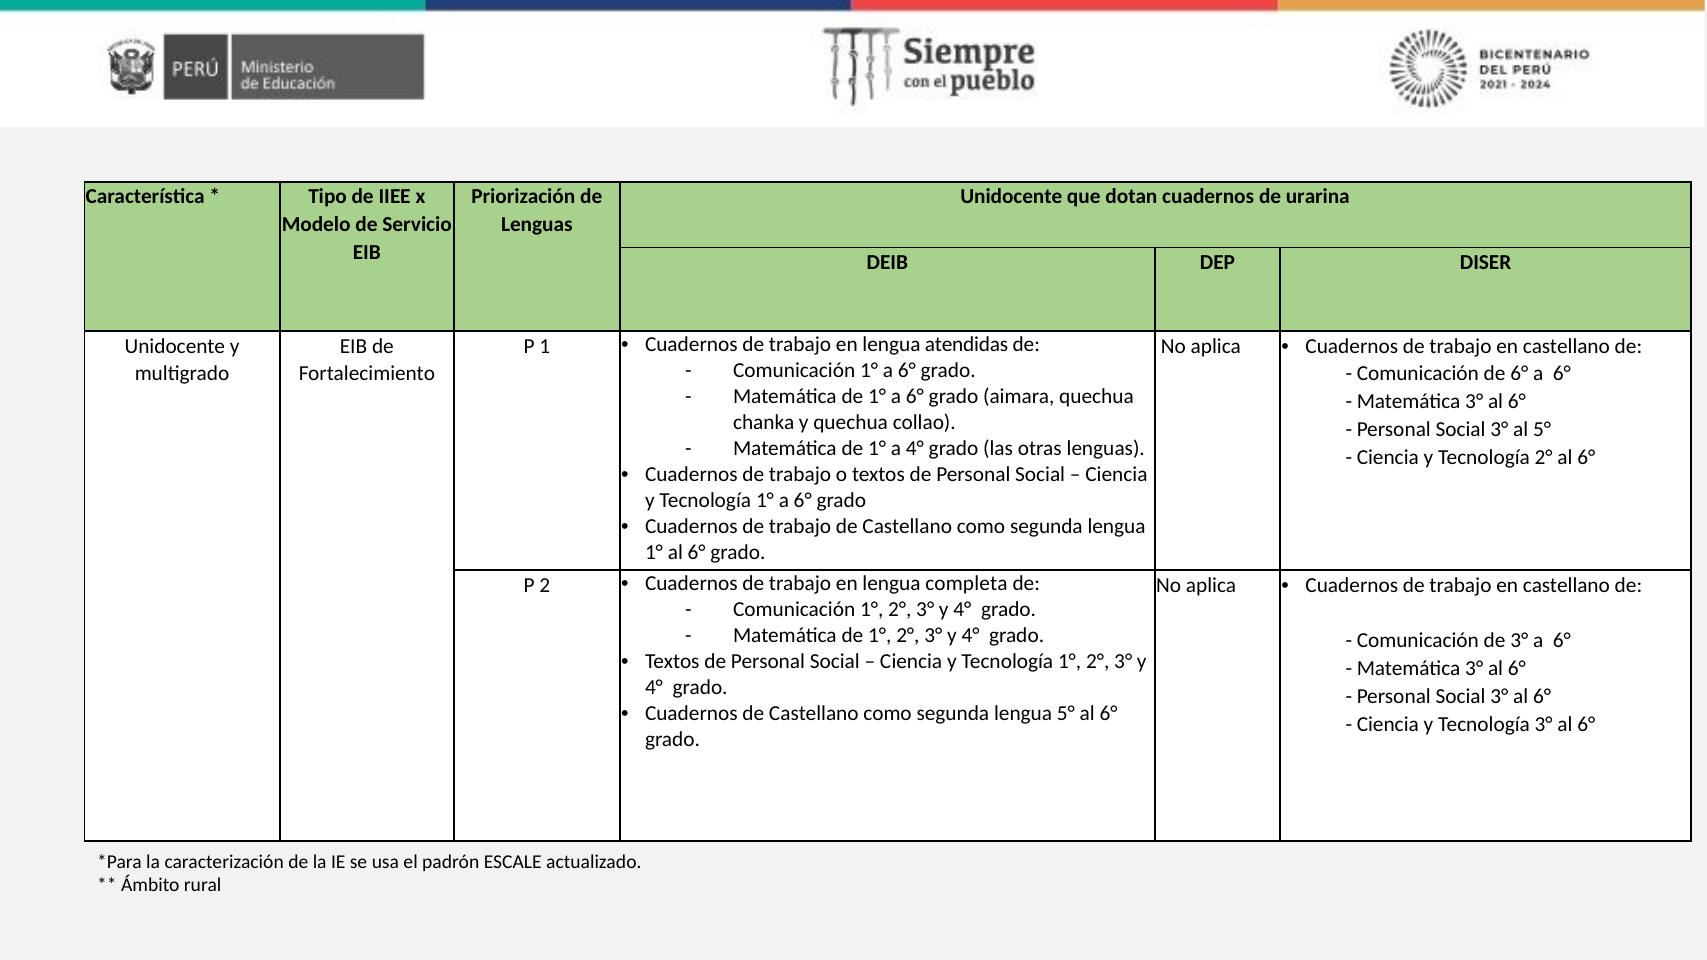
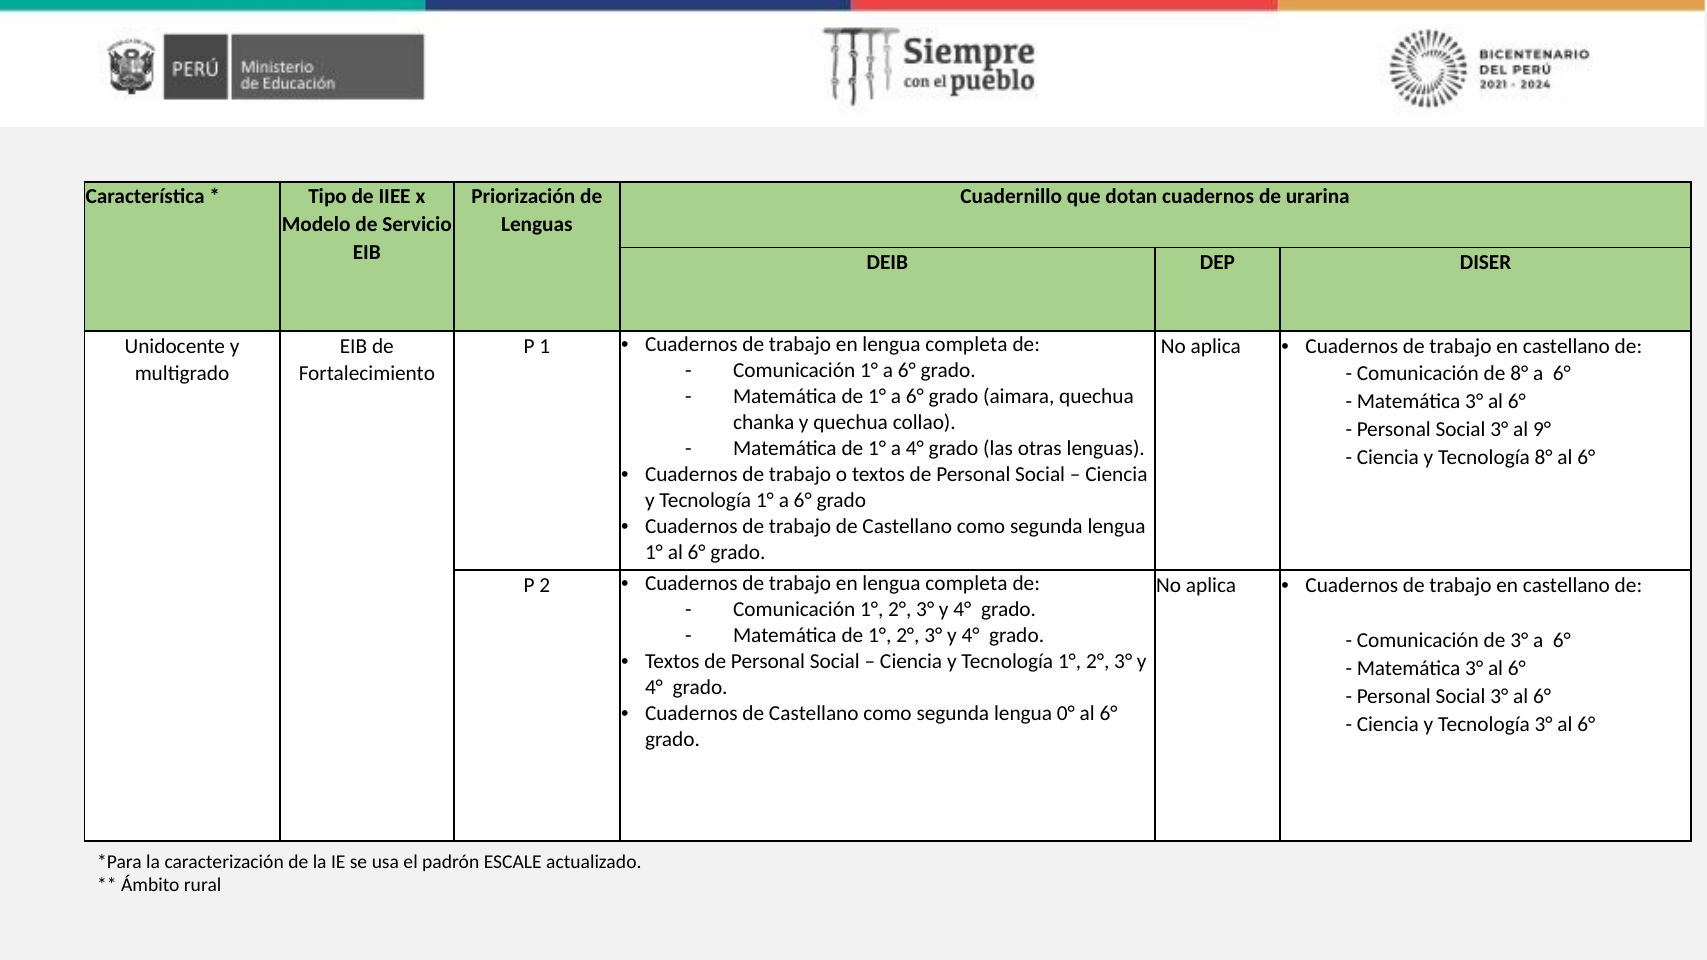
Unidocente at (1011, 197): Unidocente -> Cuadernillo
atendidas at (967, 344): atendidas -> completa
de 6°: 6° -> 8°
al 5°: 5° -> 9°
Tecnología 2°: 2° -> 8°
lengua 5°: 5° -> 0°
